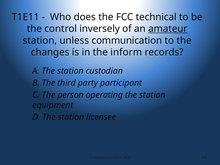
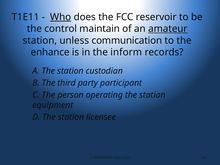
Who underline: none -> present
technical: technical -> reservoir
inversely: inversely -> maintain
changes: changes -> enhance
